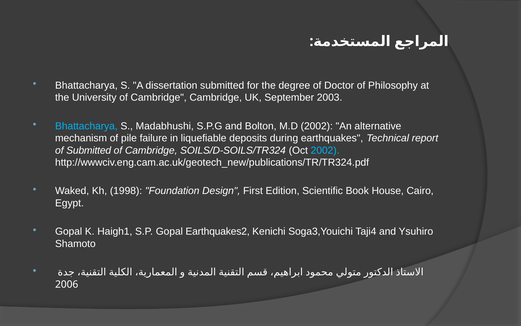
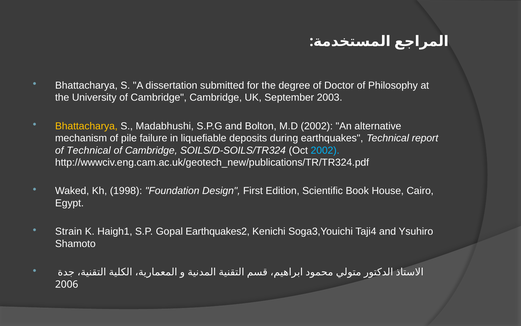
Bhattacharya at (86, 126) colour: light blue -> yellow
of Submitted: Submitted -> Technical
Gopal at (69, 231): Gopal -> Strain
